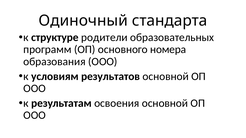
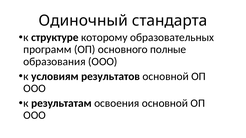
родители: родители -> которому
номера: номера -> полные
